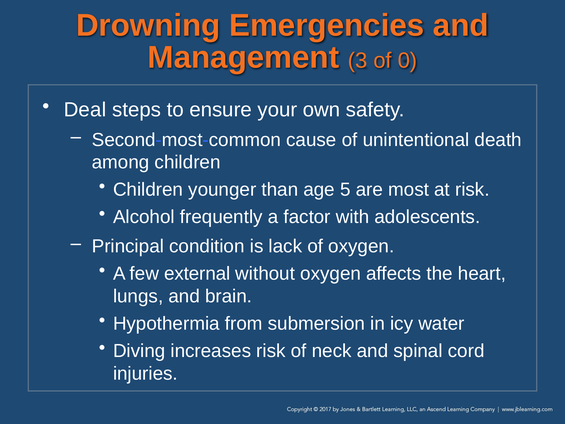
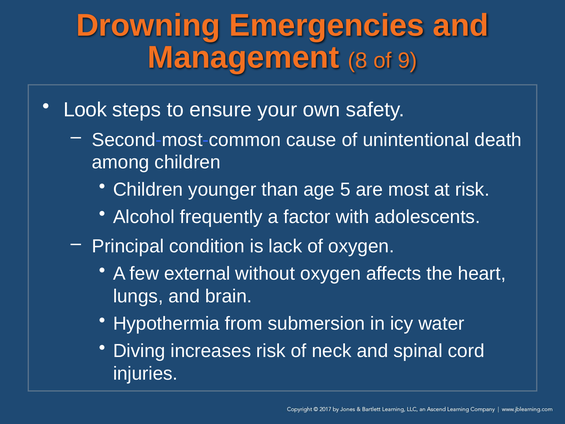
3: 3 -> 8
0: 0 -> 9
Deal: Deal -> Look
